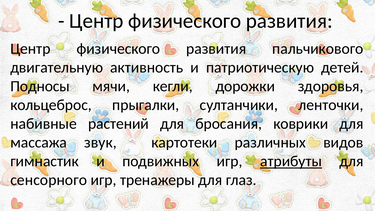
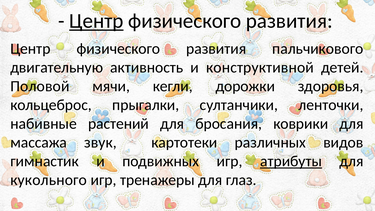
Центр at (96, 21) underline: none -> present
патриотическую: патриотическую -> конструктивной
Подносы: Подносы -> Половой
сенсорного: сенсорного -> кукольного
